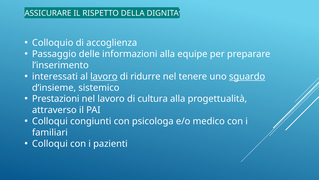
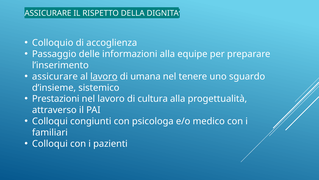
interessati at (55, 76): interessati -> assicurare
ridurre: ridurre -> umana
sguardo underline: present -> none
